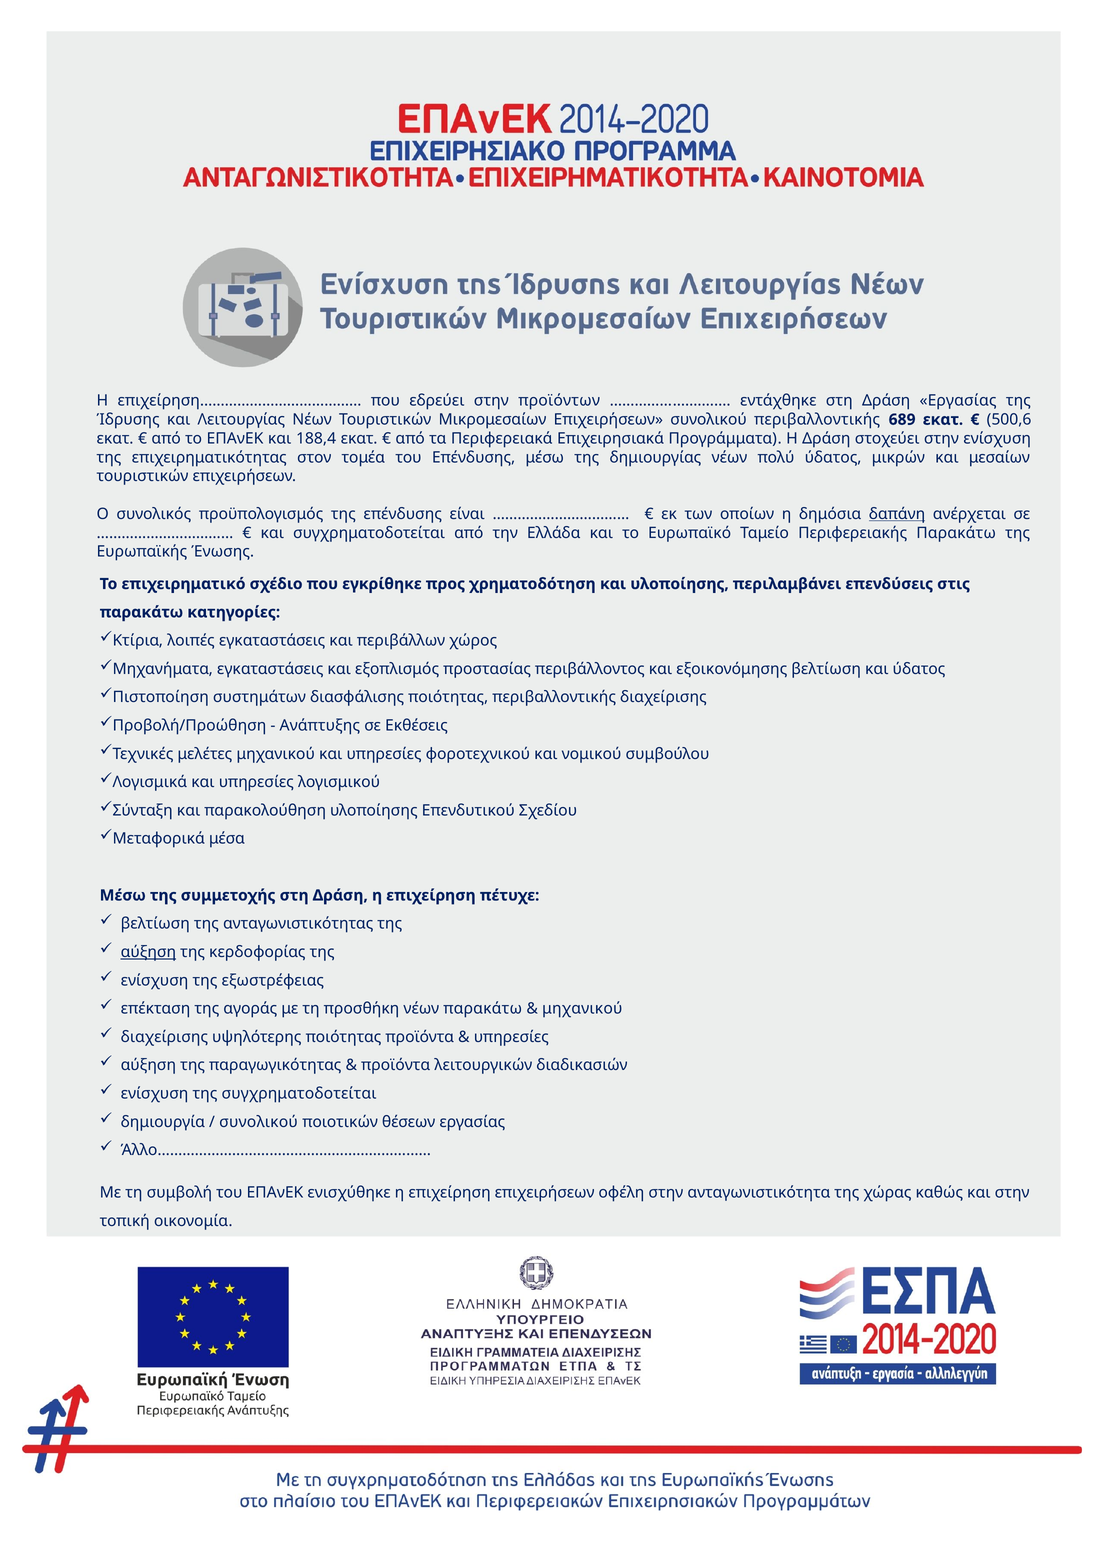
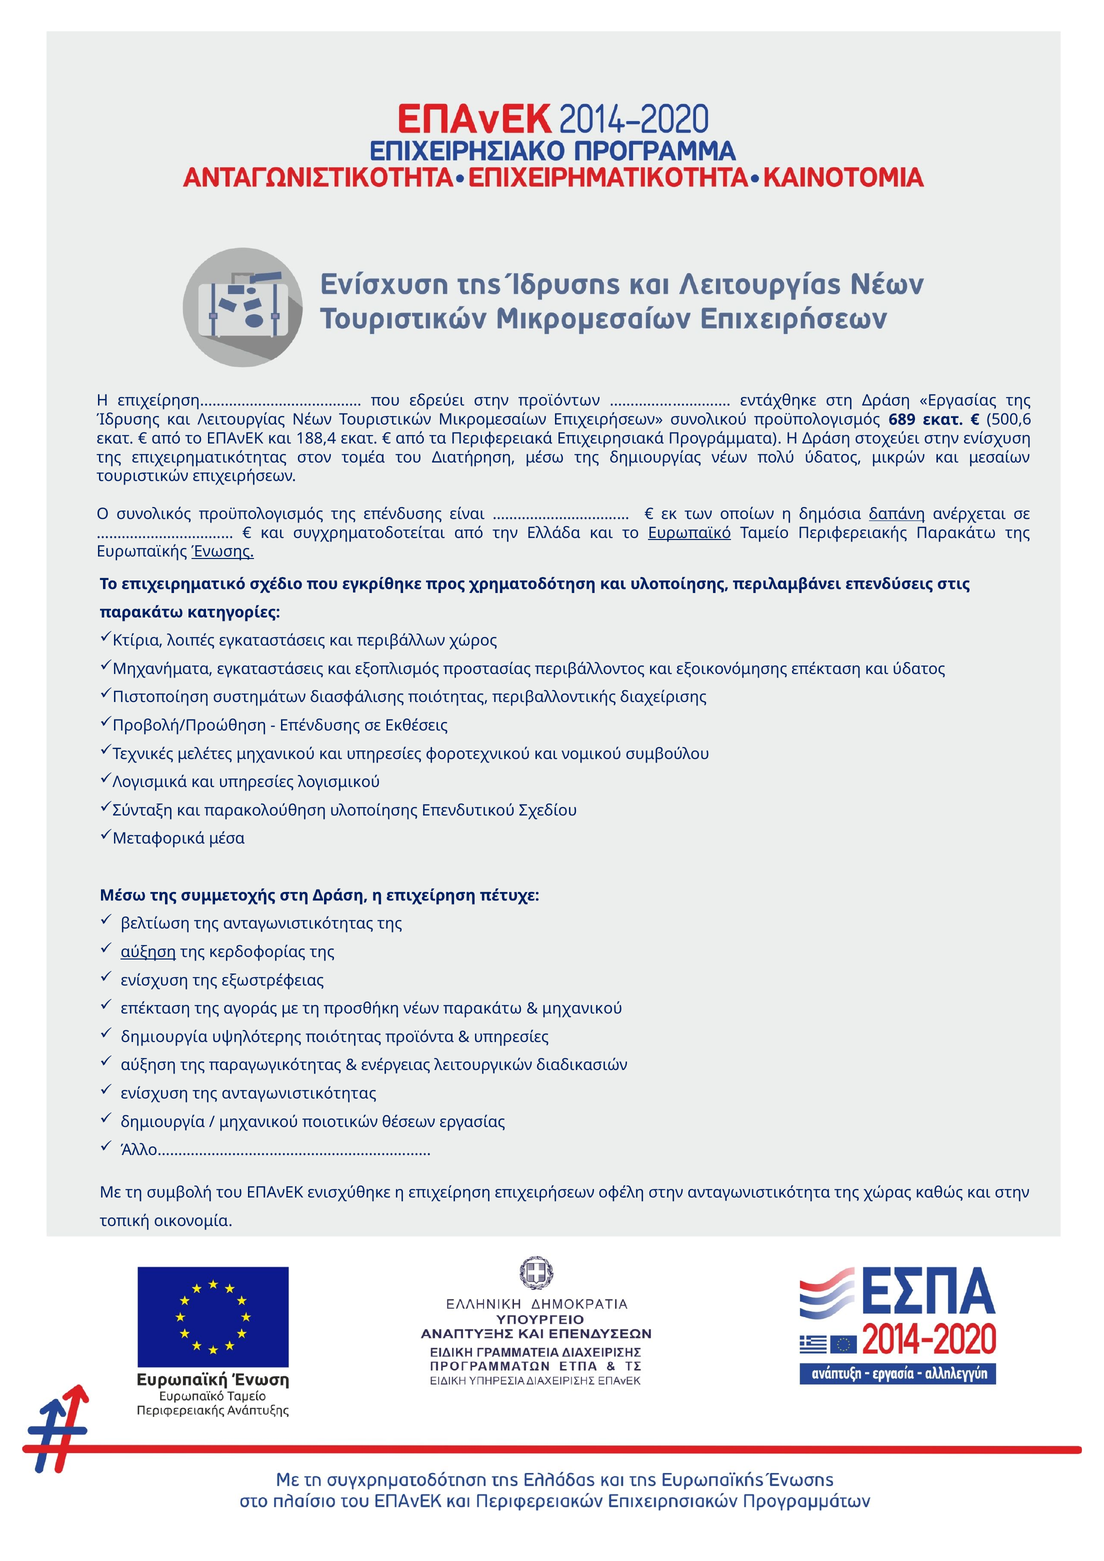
συνολικού περιβαλλοντικής: περιβαλλοντικής -> προϋπολογισμός
του Επένδυσης: Επένδυσης -> Διατήρηση
Ευρωπαϊκό underline: none -> present
Ένωσης underline: none -> present
εξοικονόμησης βελτίωση: βελτίωση -> επέκταση
Ανάπτυξης at (320, 726): Ανάπτυξης -> Επένδυσης
διαχείρισης at (164, 1037): διαχείρισης -> δημιουργία
προϊόντα at (396, 1065): προϊόντα -> ενέργειας
ενίσχυση της συγχρηματοδοτείται: συγχρηματοδοτείται -> ανταγωνιστικότητας
συνολικού at (259, 1122): συνολικού -> μηχανικού
